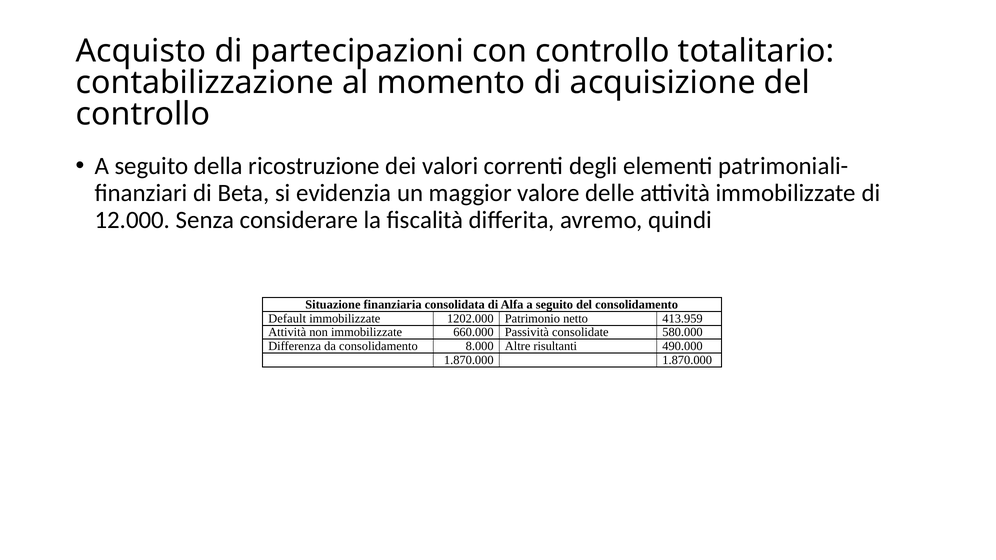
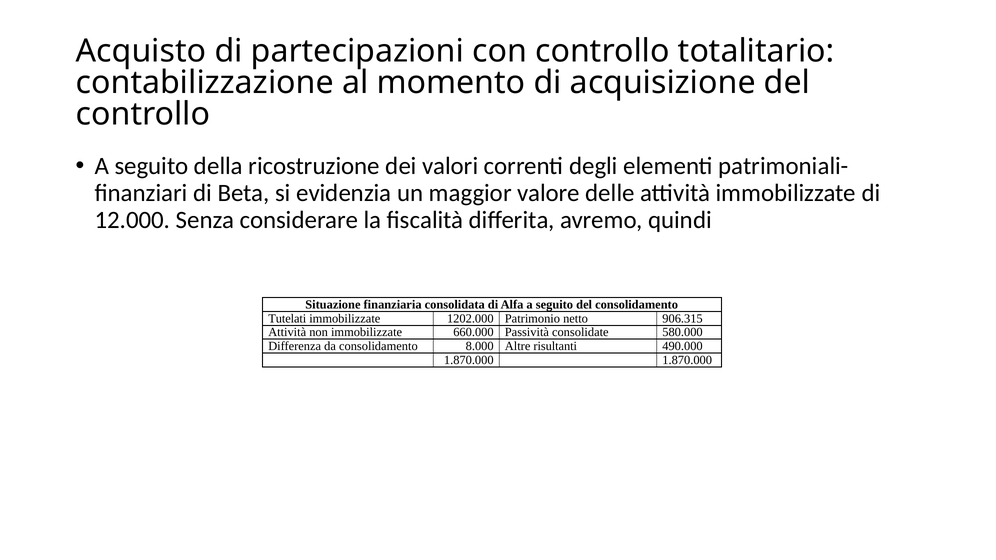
Default: Default -> Tutelati
413.959: 413.959 -> 906.315
